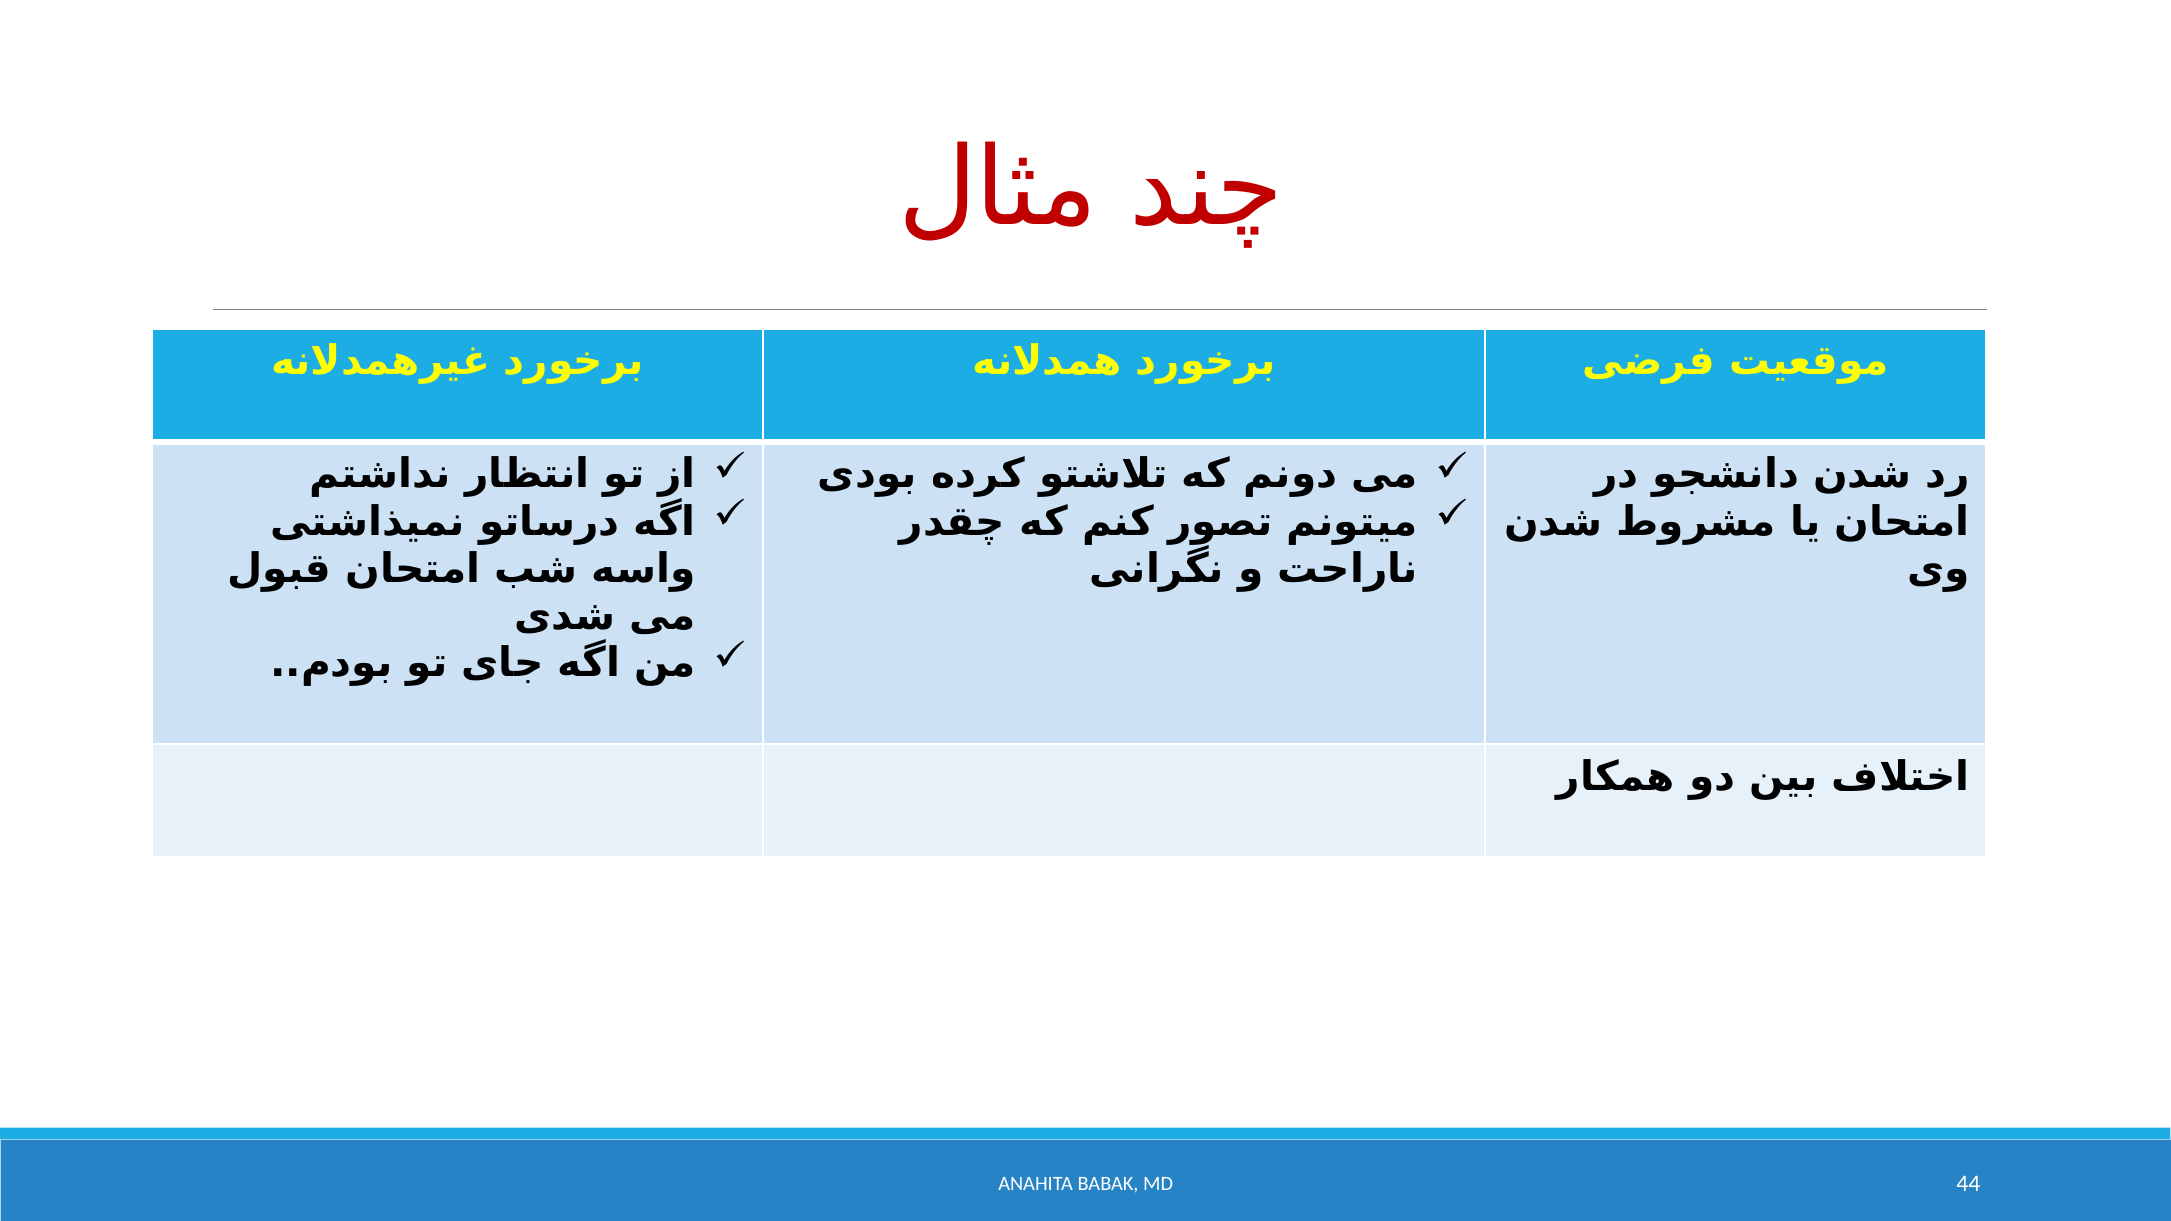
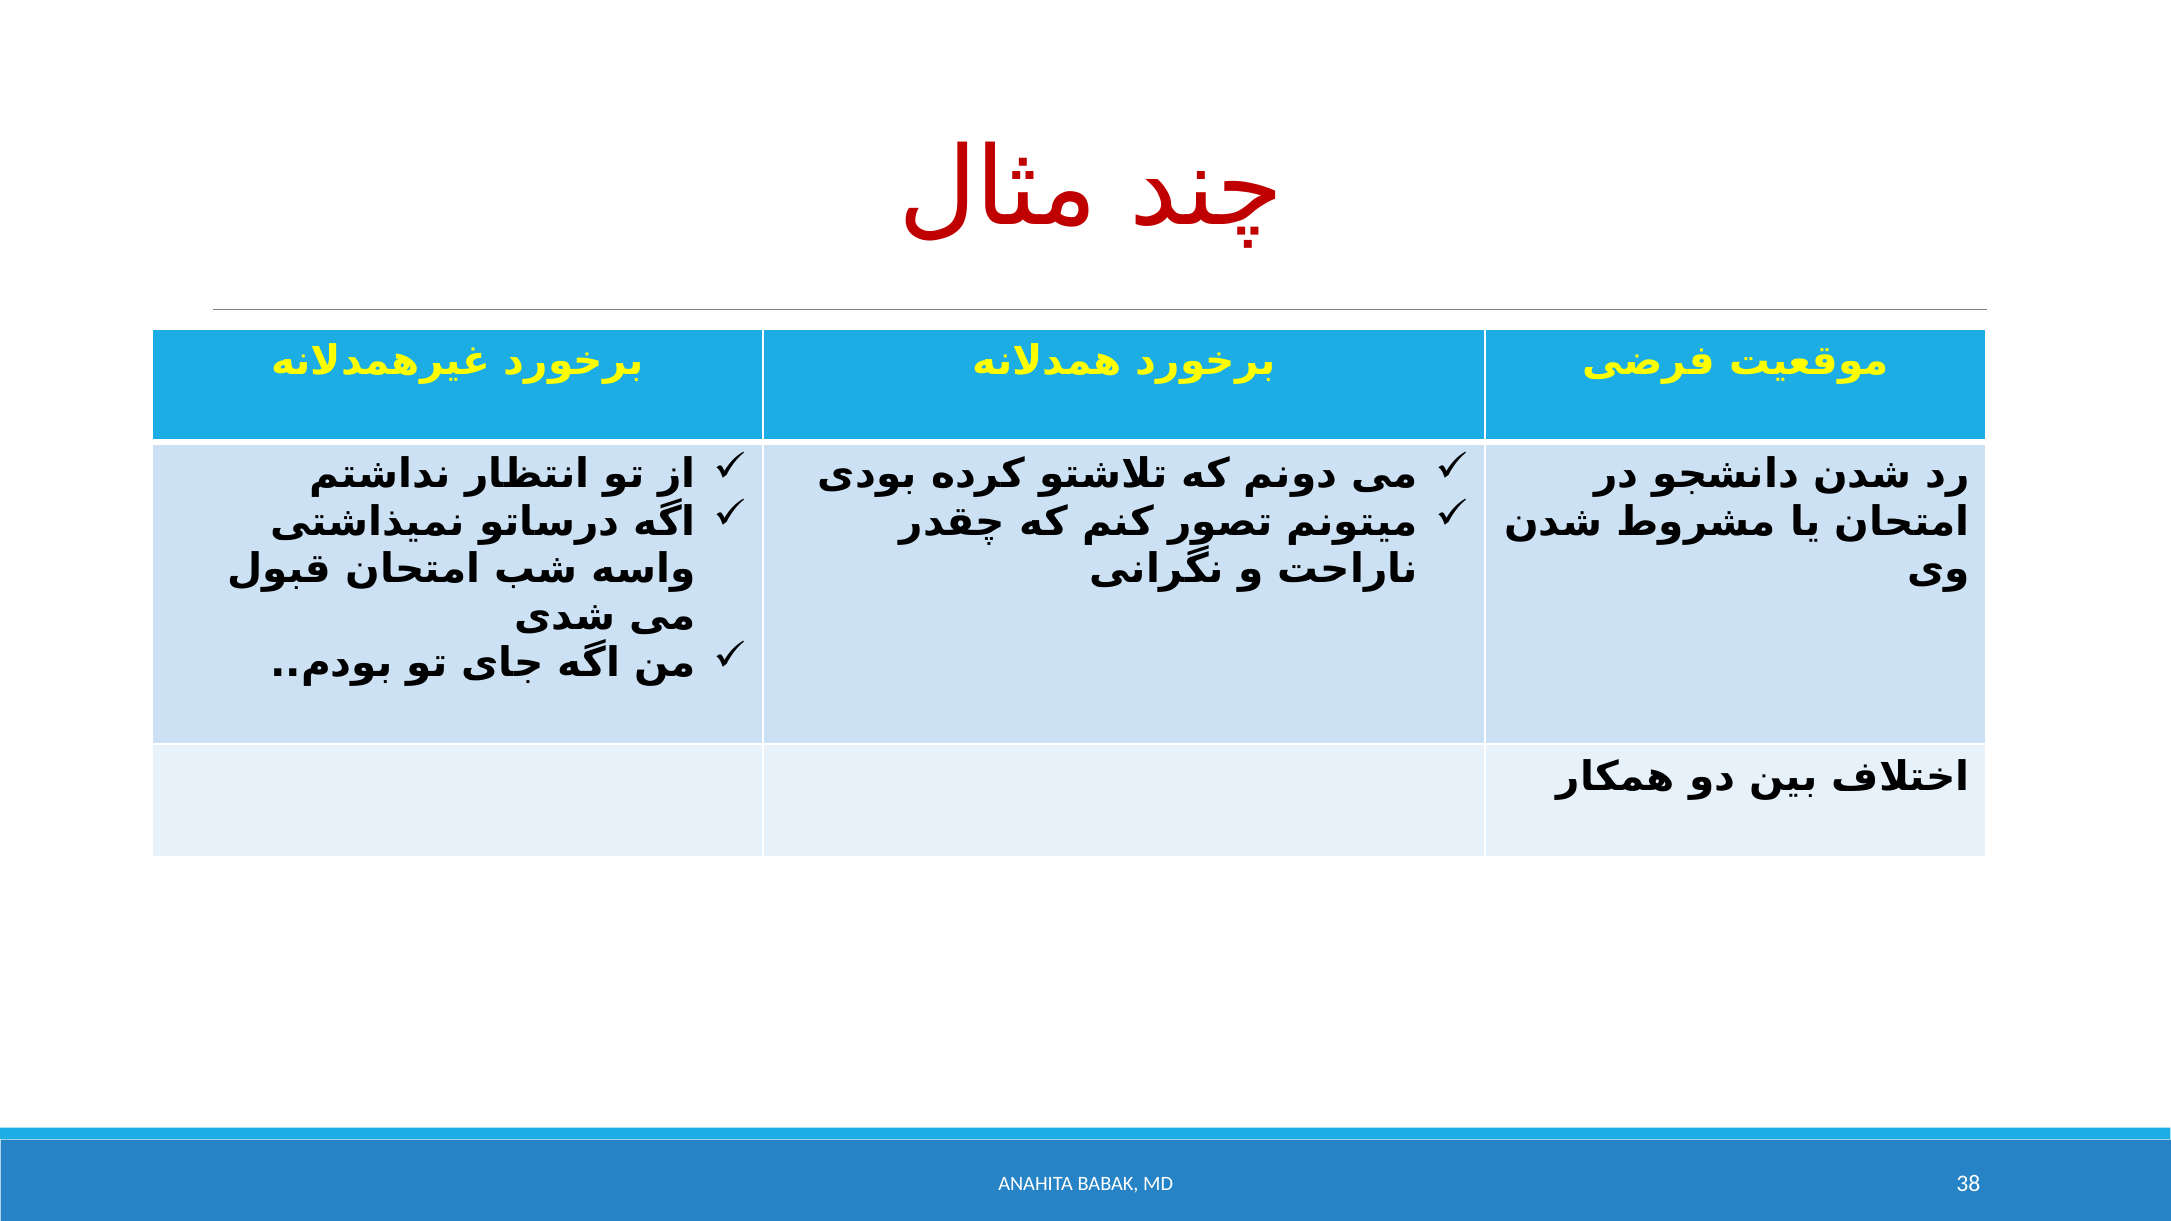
44: 44 -> 38
